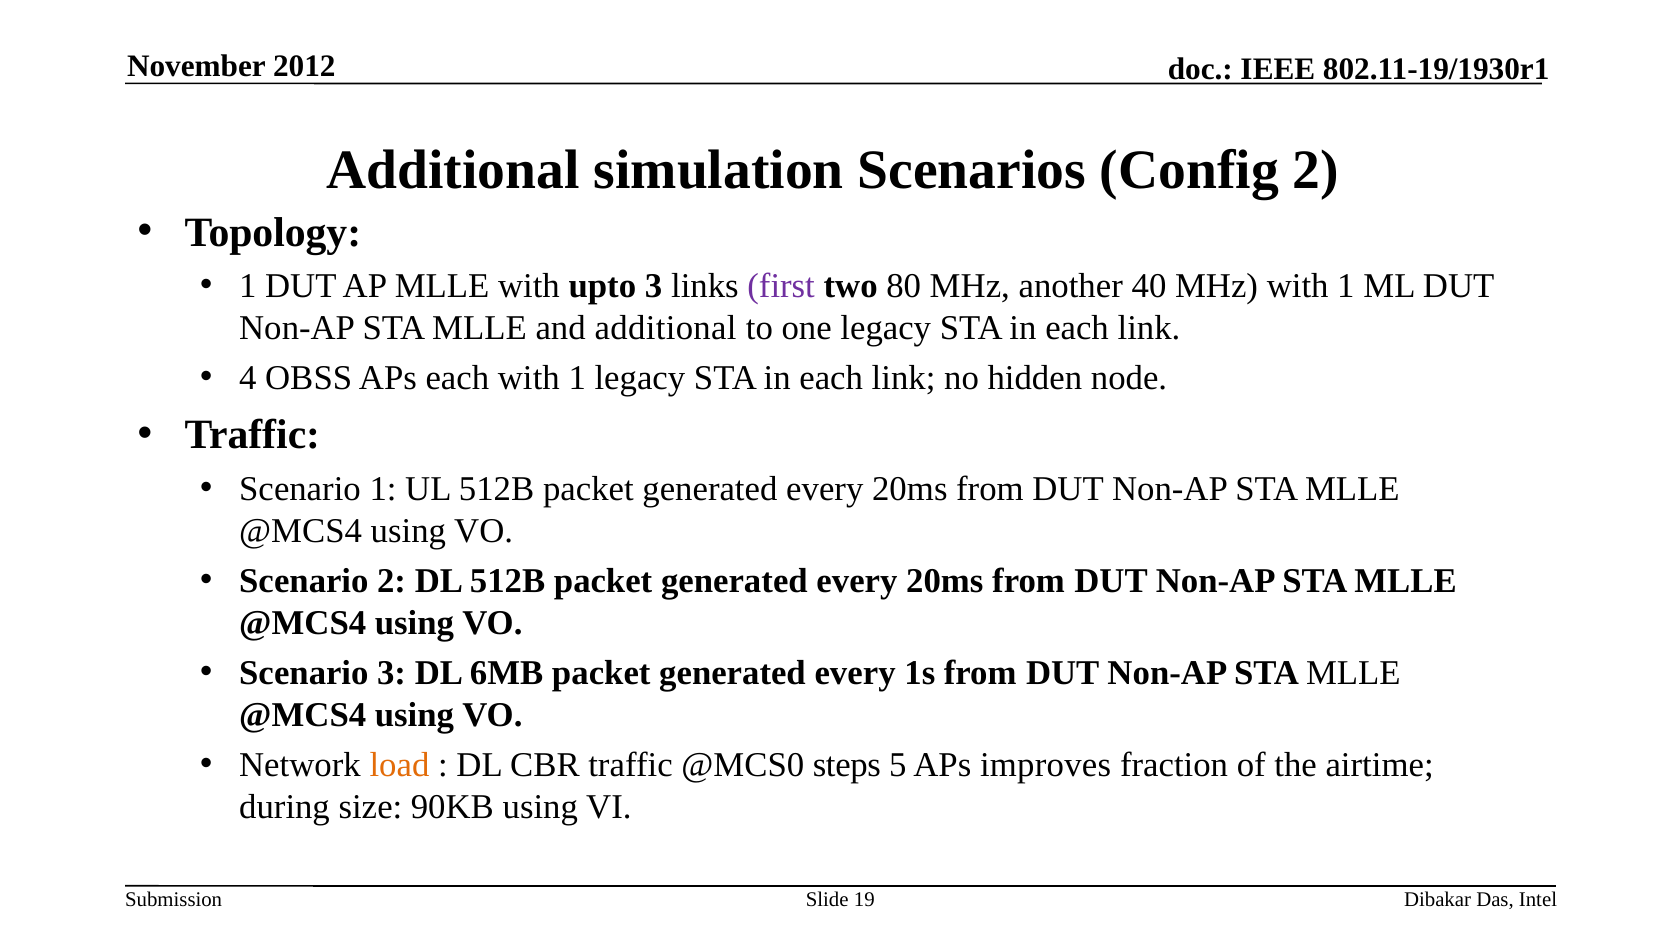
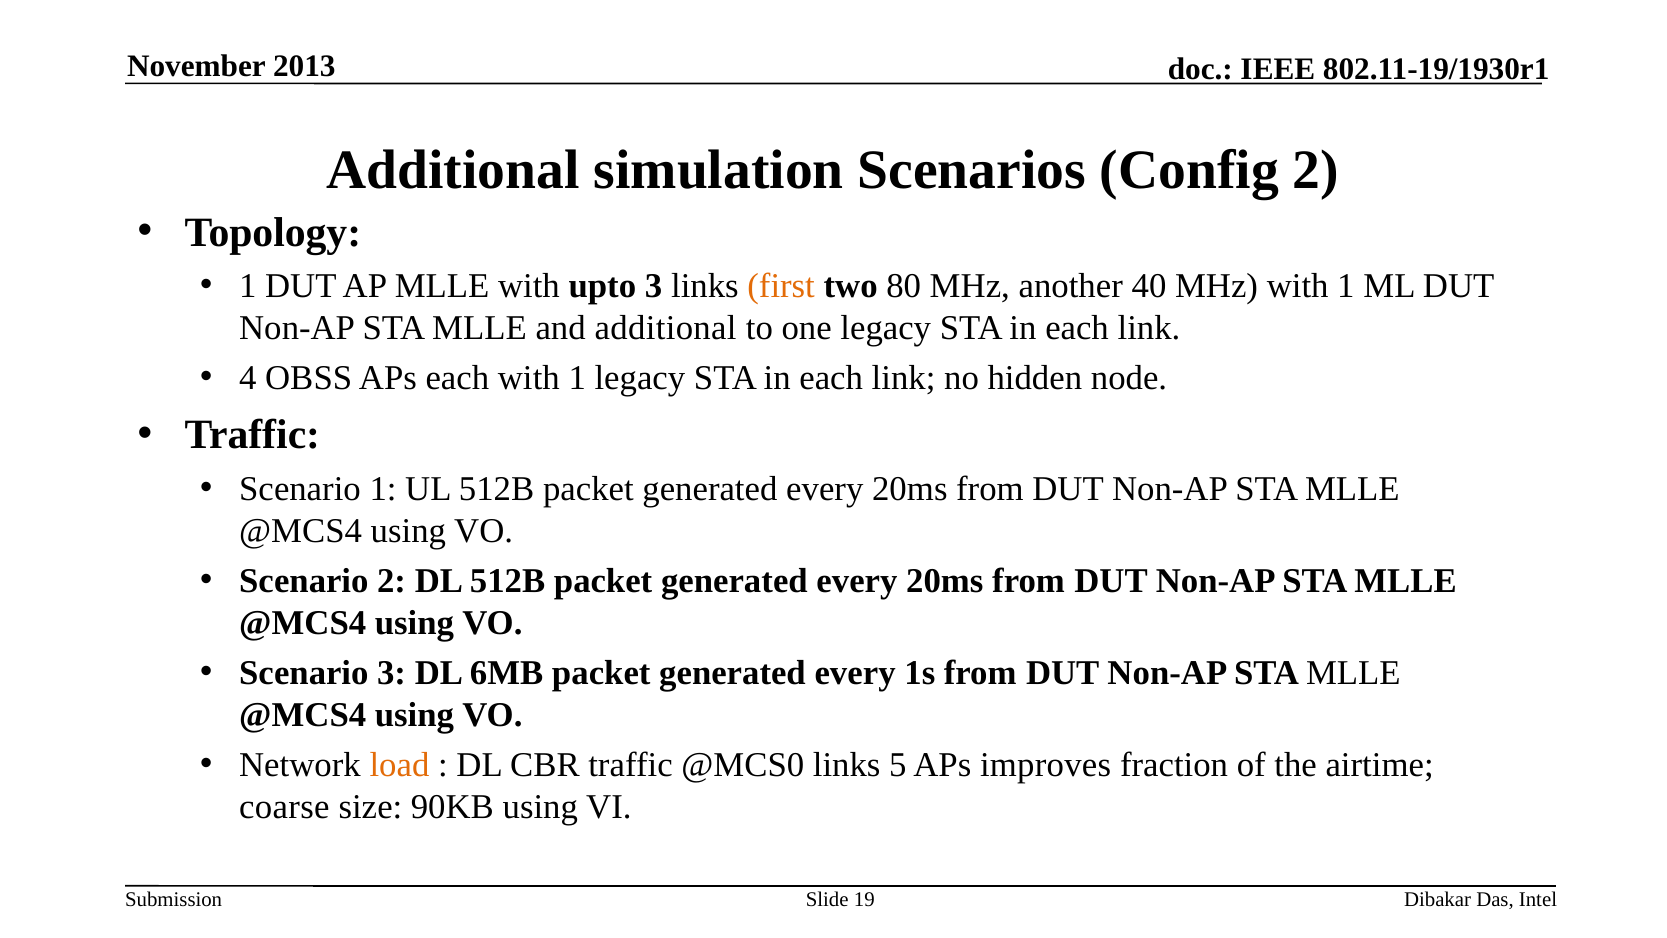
2012: 2012 -> 2013
first colour: purple -> orange
@MCS0 steps: steps -> links
during: during -> coarse
